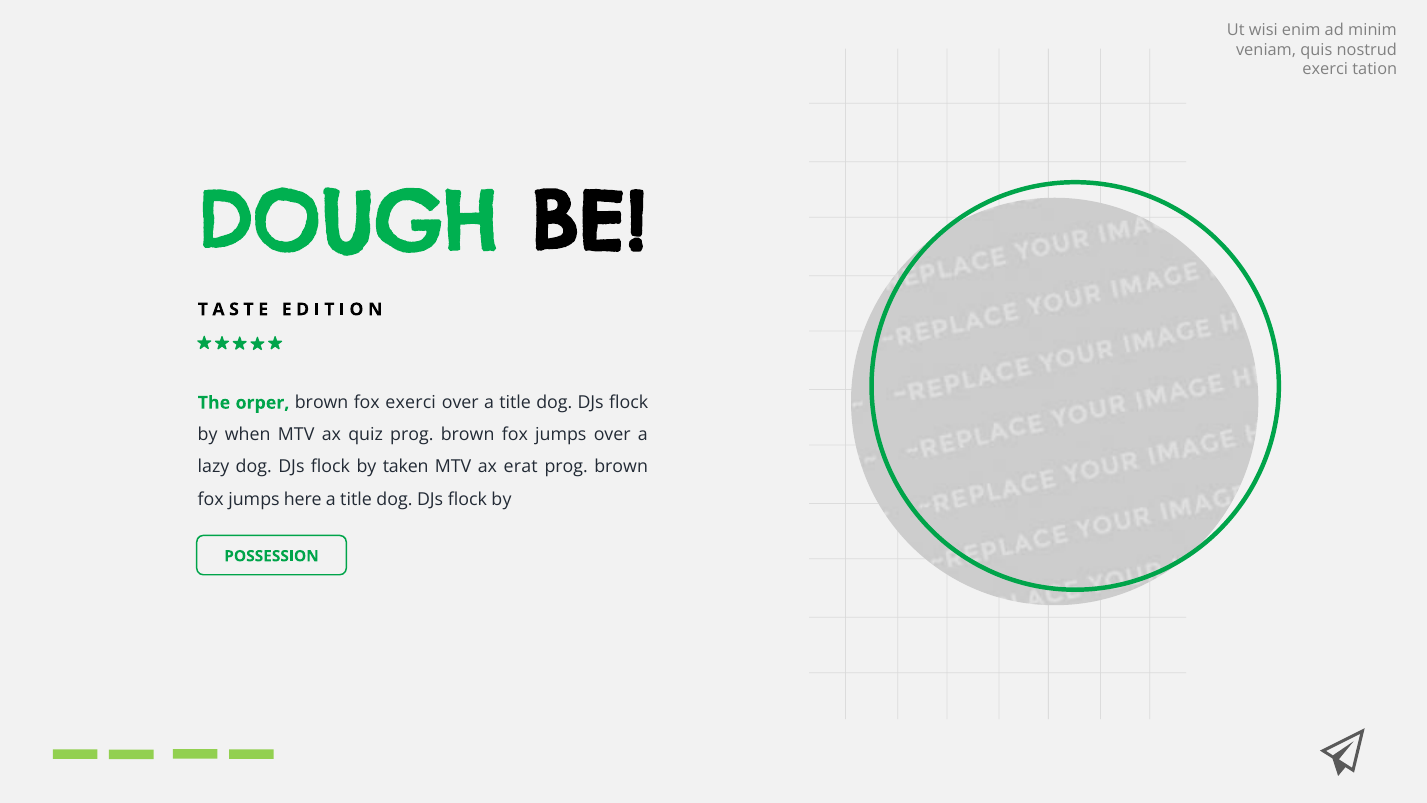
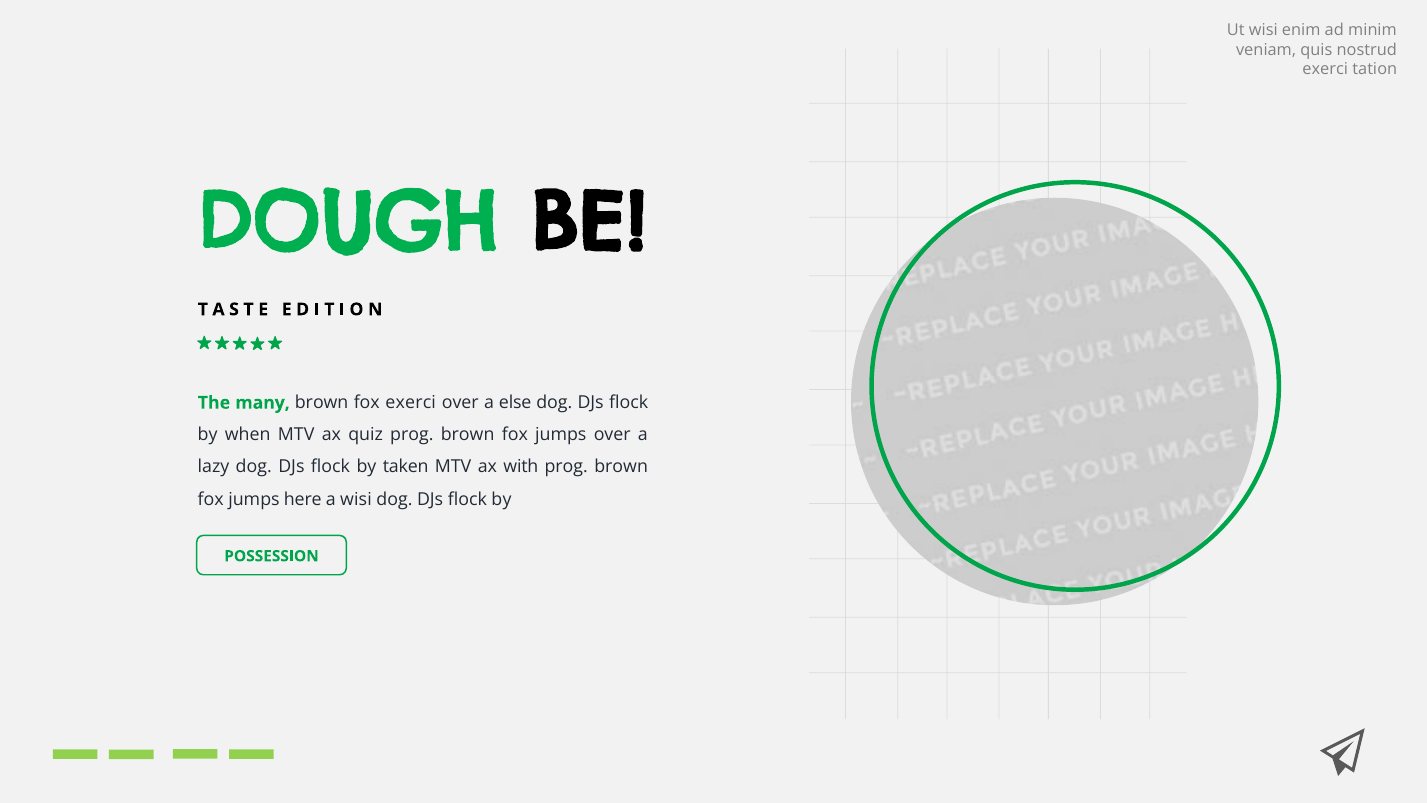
orper: orper -> many
over a title: title -> else
erat: erat -> with
title at (356, 499): title -> wisi
